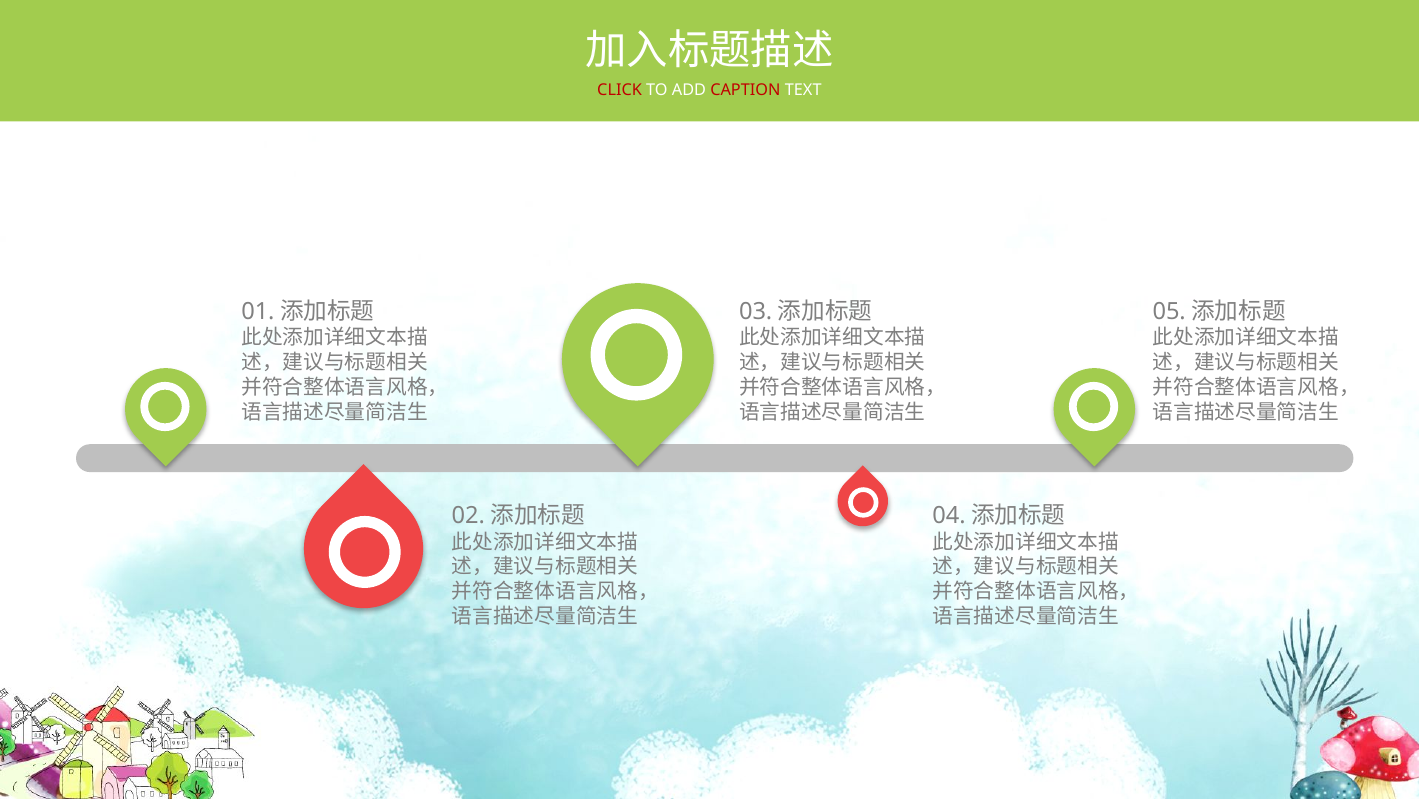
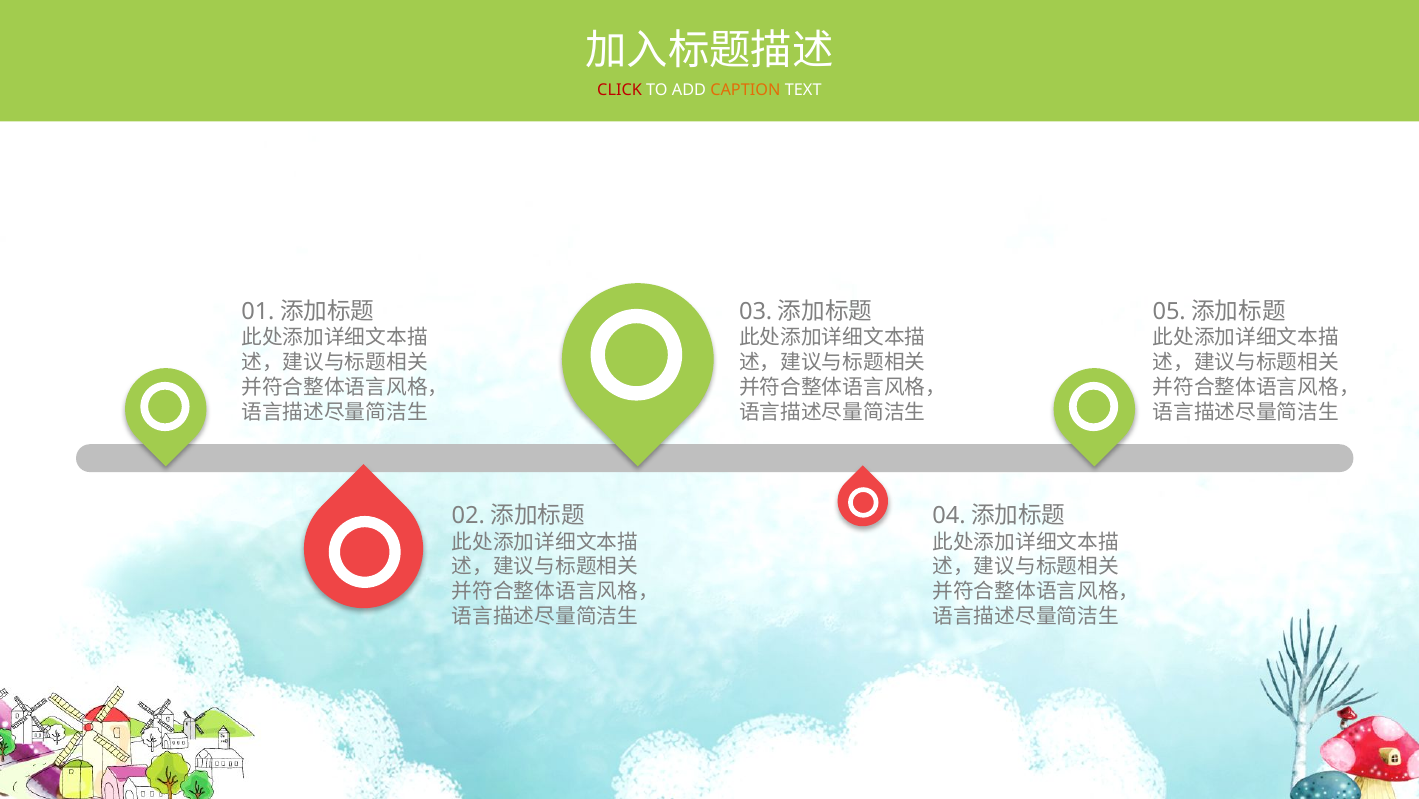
CAPTION colour: red -> orange
